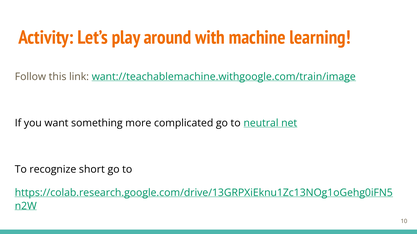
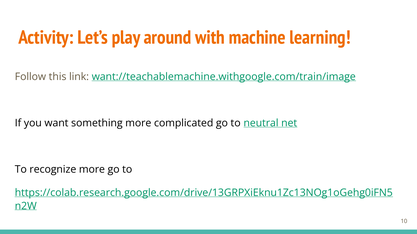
recognize short: short -> more
